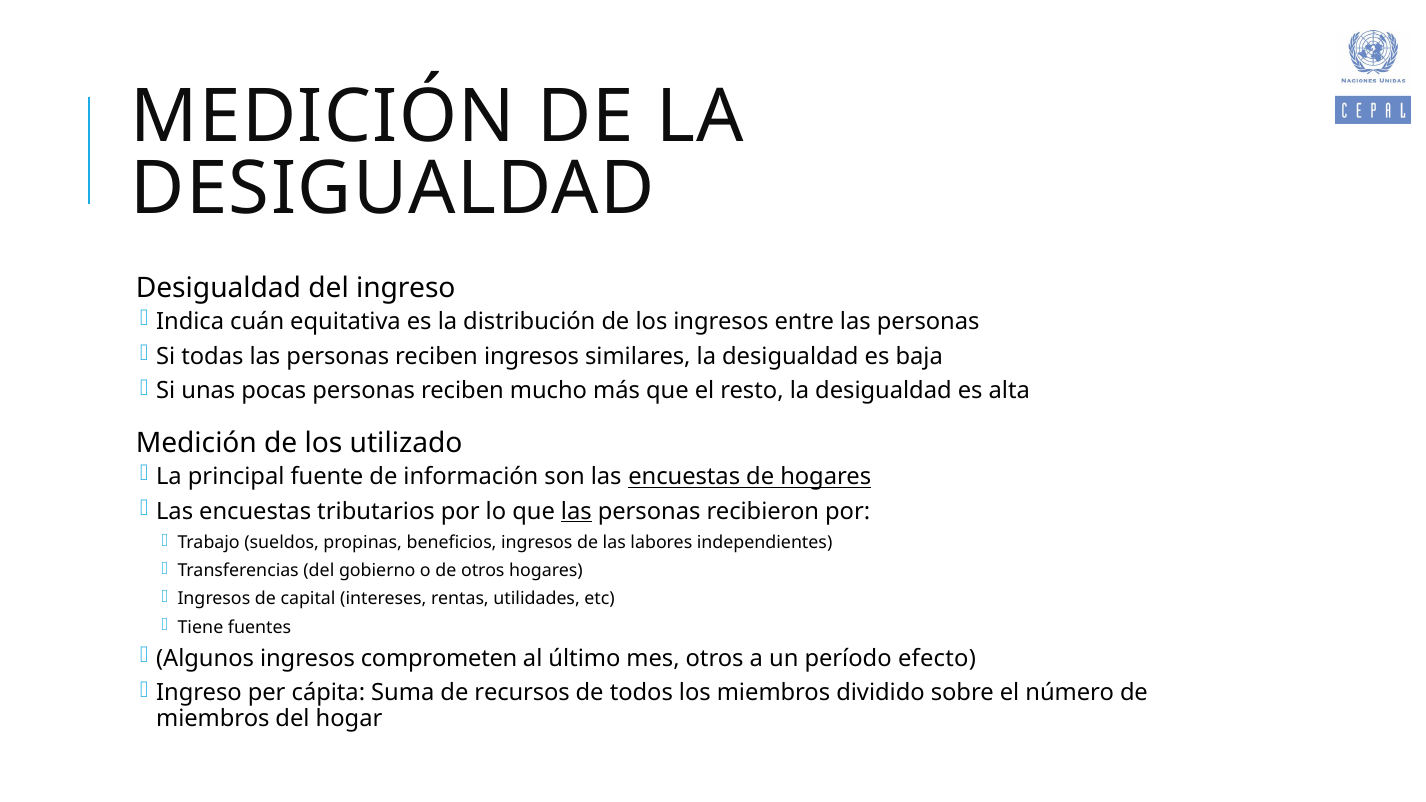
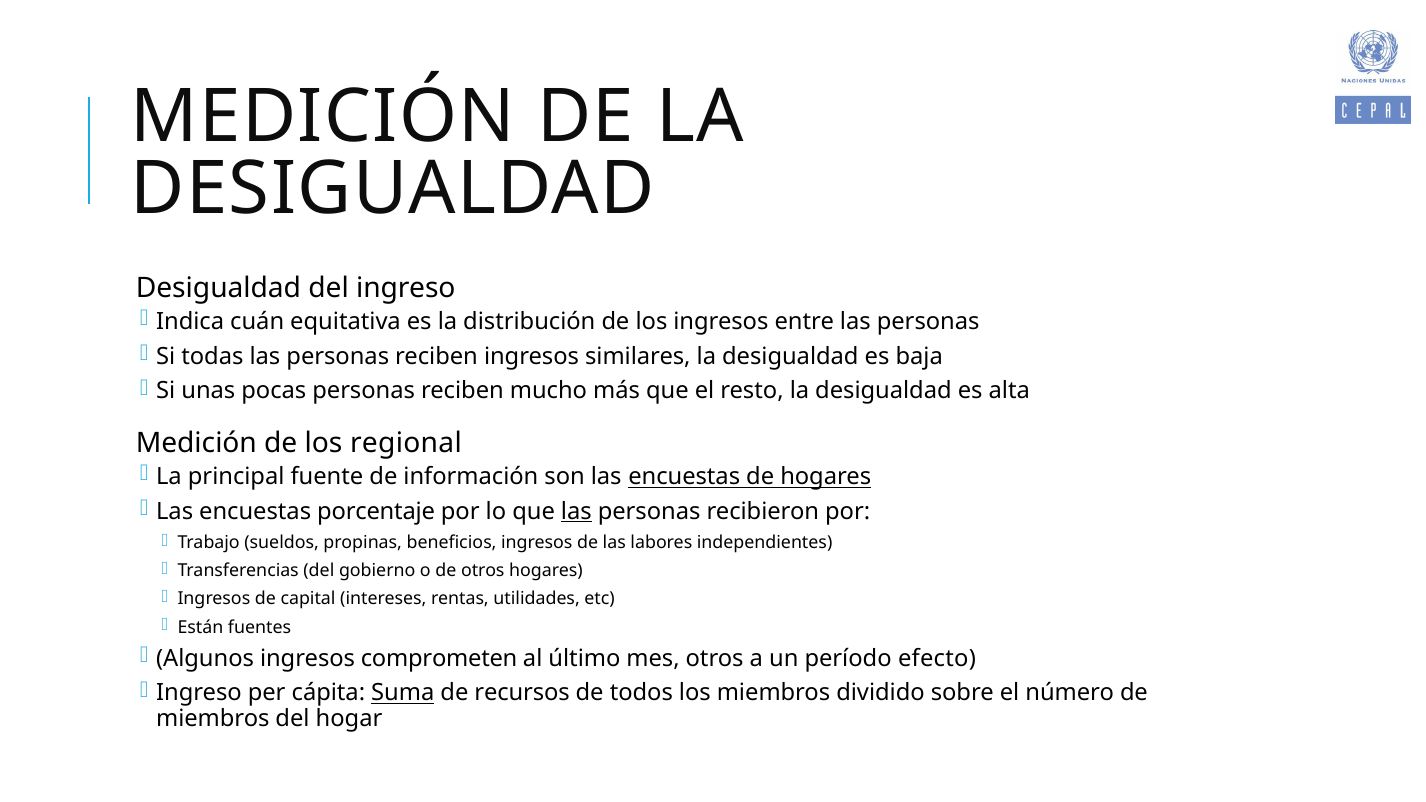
utilizado: utilizado -> regional
tributarios: tributarios -> porcentaje
Tiene: Tiene -> Están
Suma underline: none -> present
